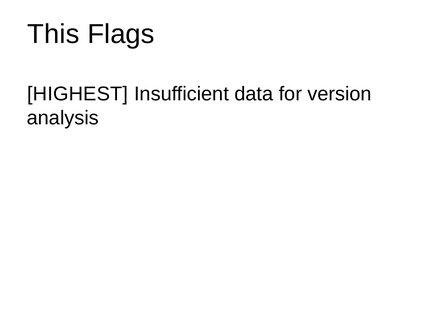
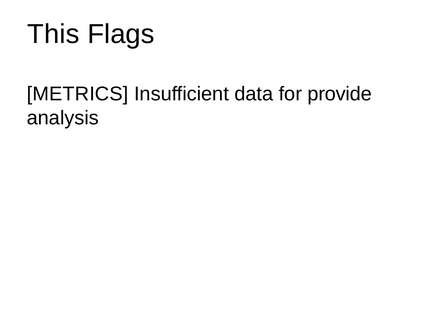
HIGHEST: HIGHEST -> METRICS
version: version -> provide
